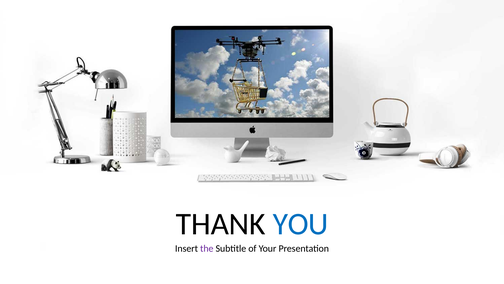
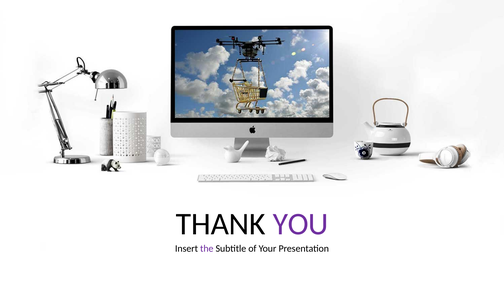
YOU colour: blue -> purple
